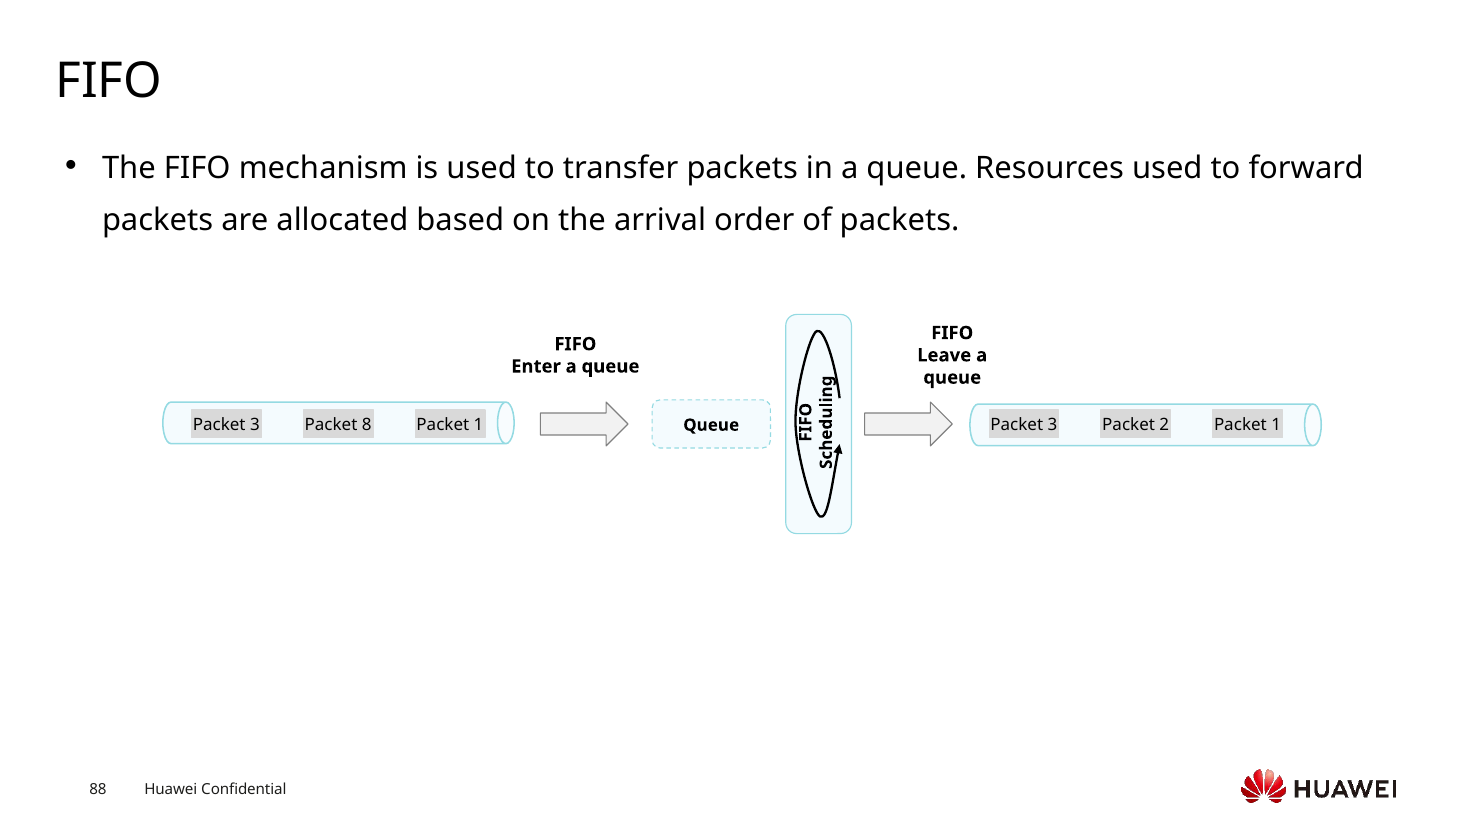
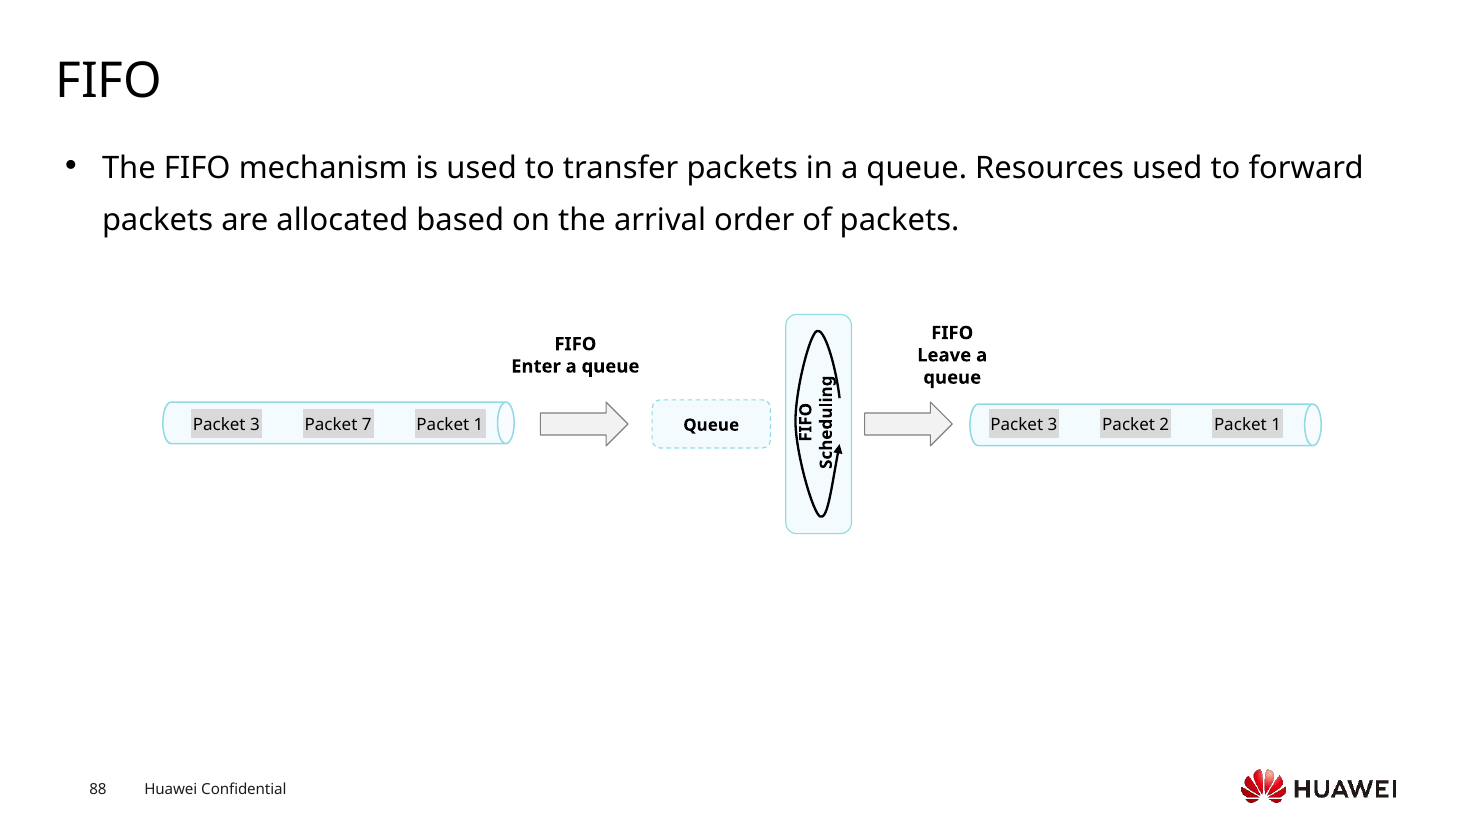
8: 8 -> 7
